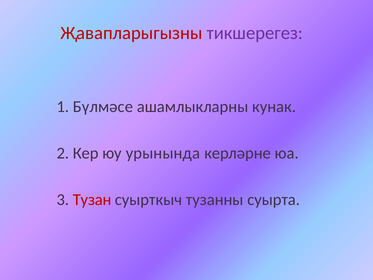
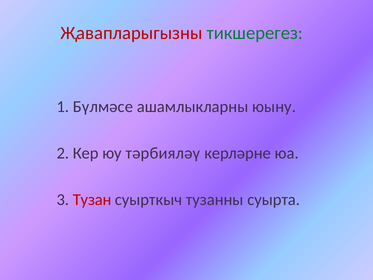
тикшерегез colour: purple -> green
кунак: кунак -> юыну
урынында: урынында -> тәрбияләү
